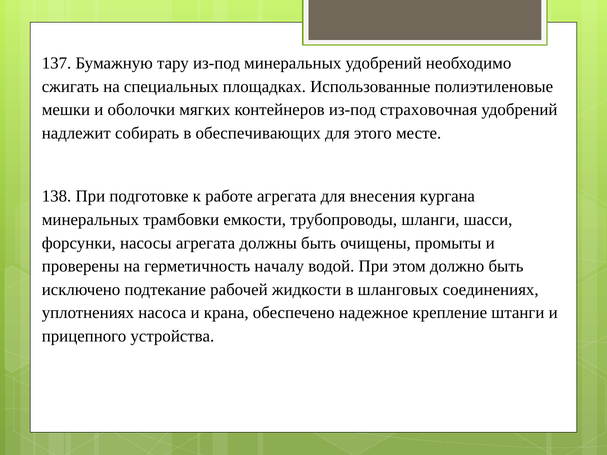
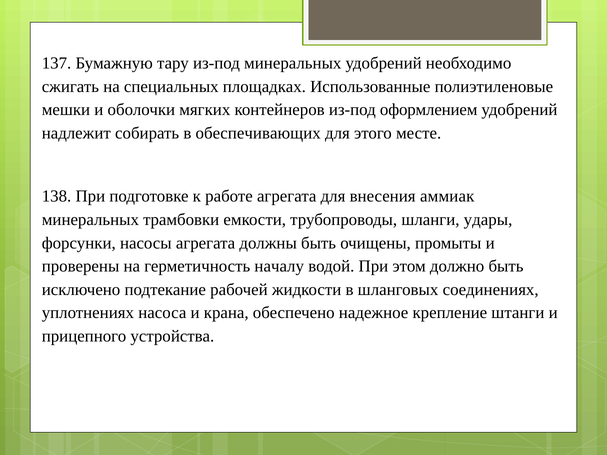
страховочная: страховочная -> оформлением
кургана: кургана -> аммиак
шасси: шасси -> удары
